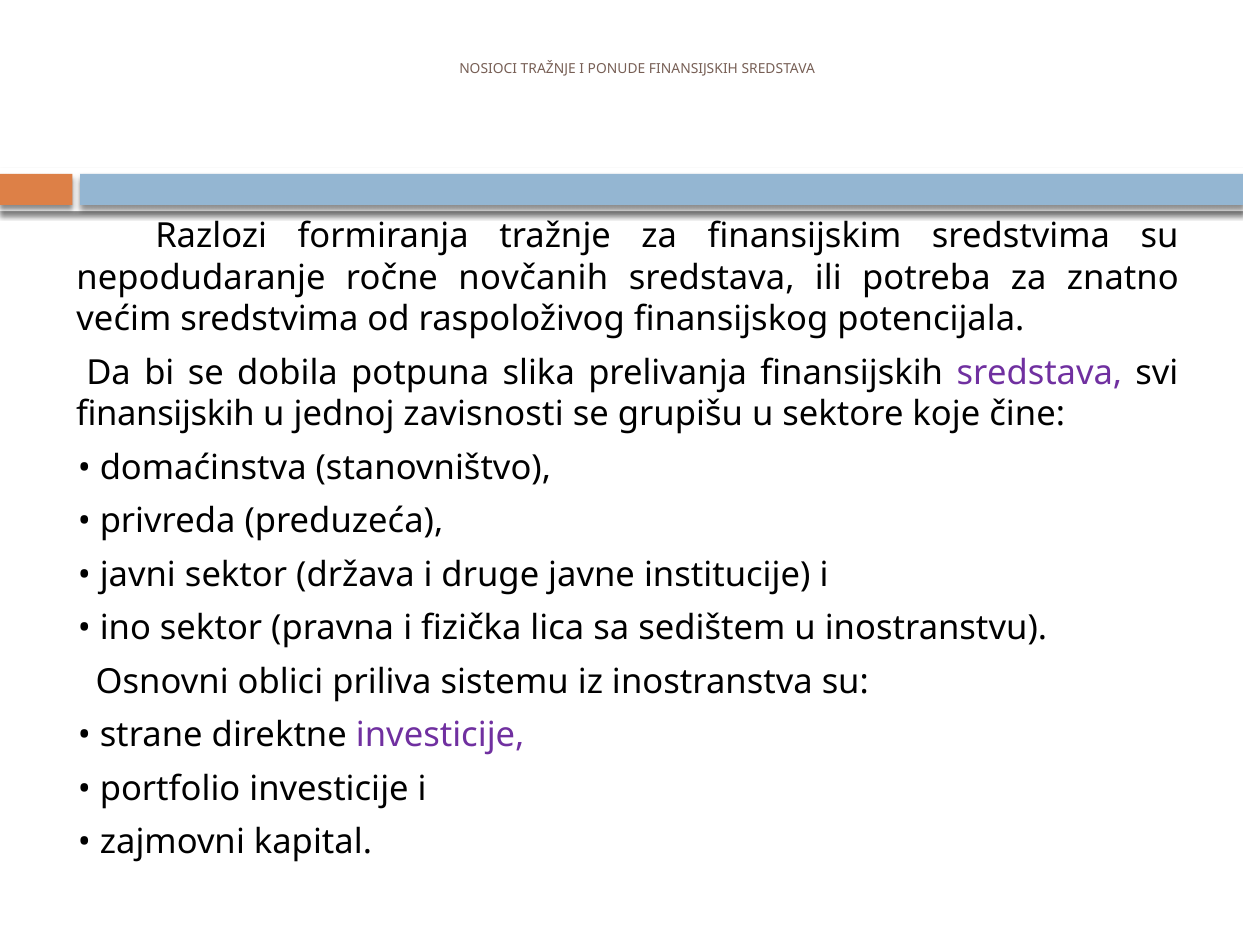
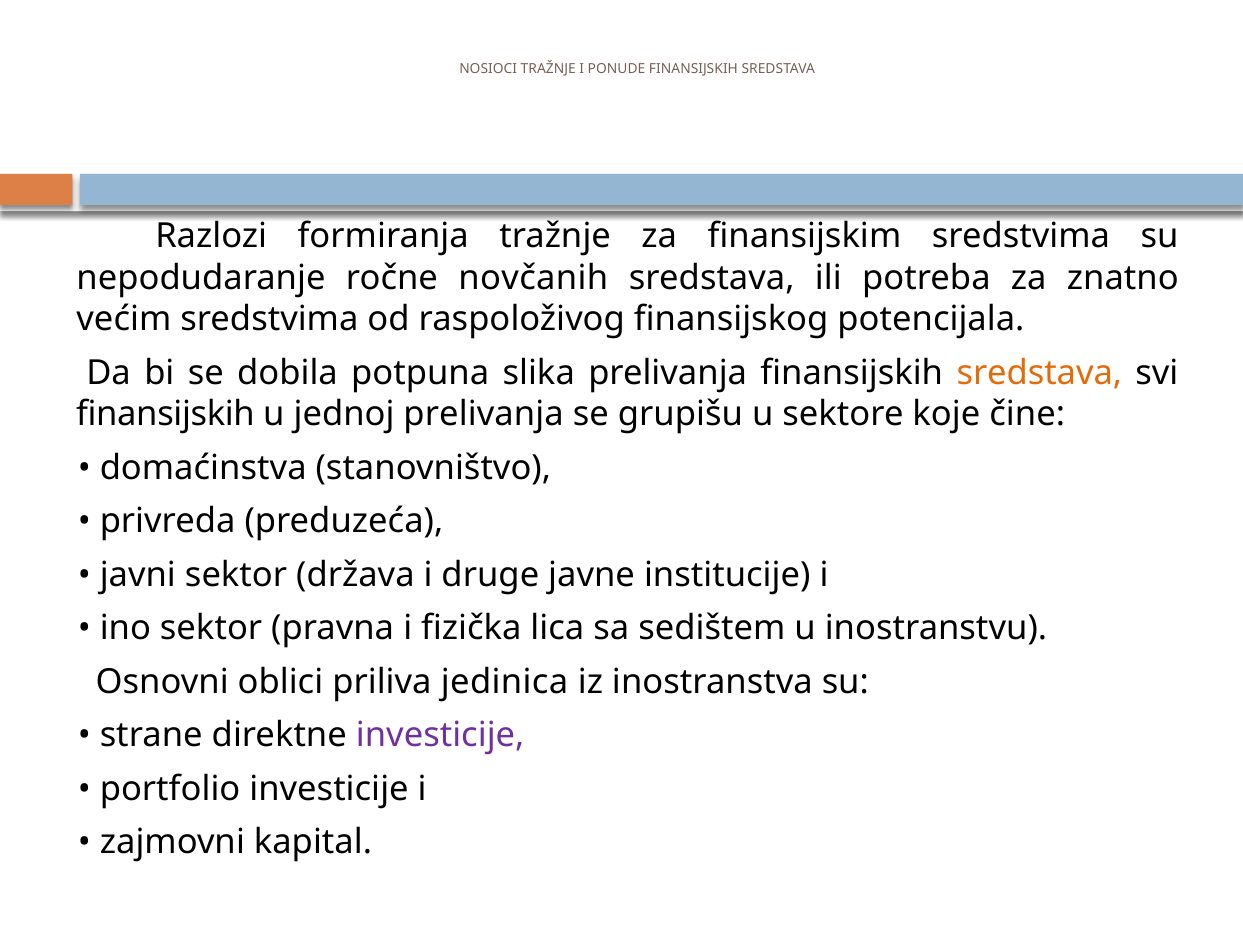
sredstava at (1039, 373) colour: purple -> orange
jednoj zavisnosti: zavisnosti -> prelivanja
sistemu: sistemu -> jedinica
